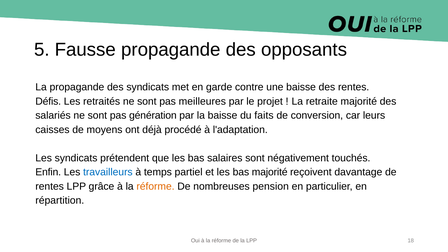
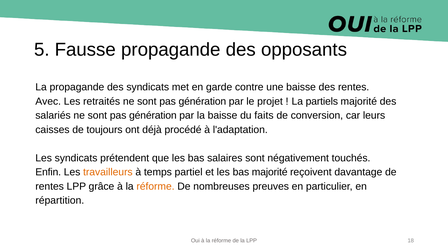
Défis: Défis -> Avec
meilleures at (202, 101): meilleures -> génération
retraite: retraite -> partiels
moyens: moyens -> toujours
travailleurs colour: blue -> orange
pension: pension -> preuves
